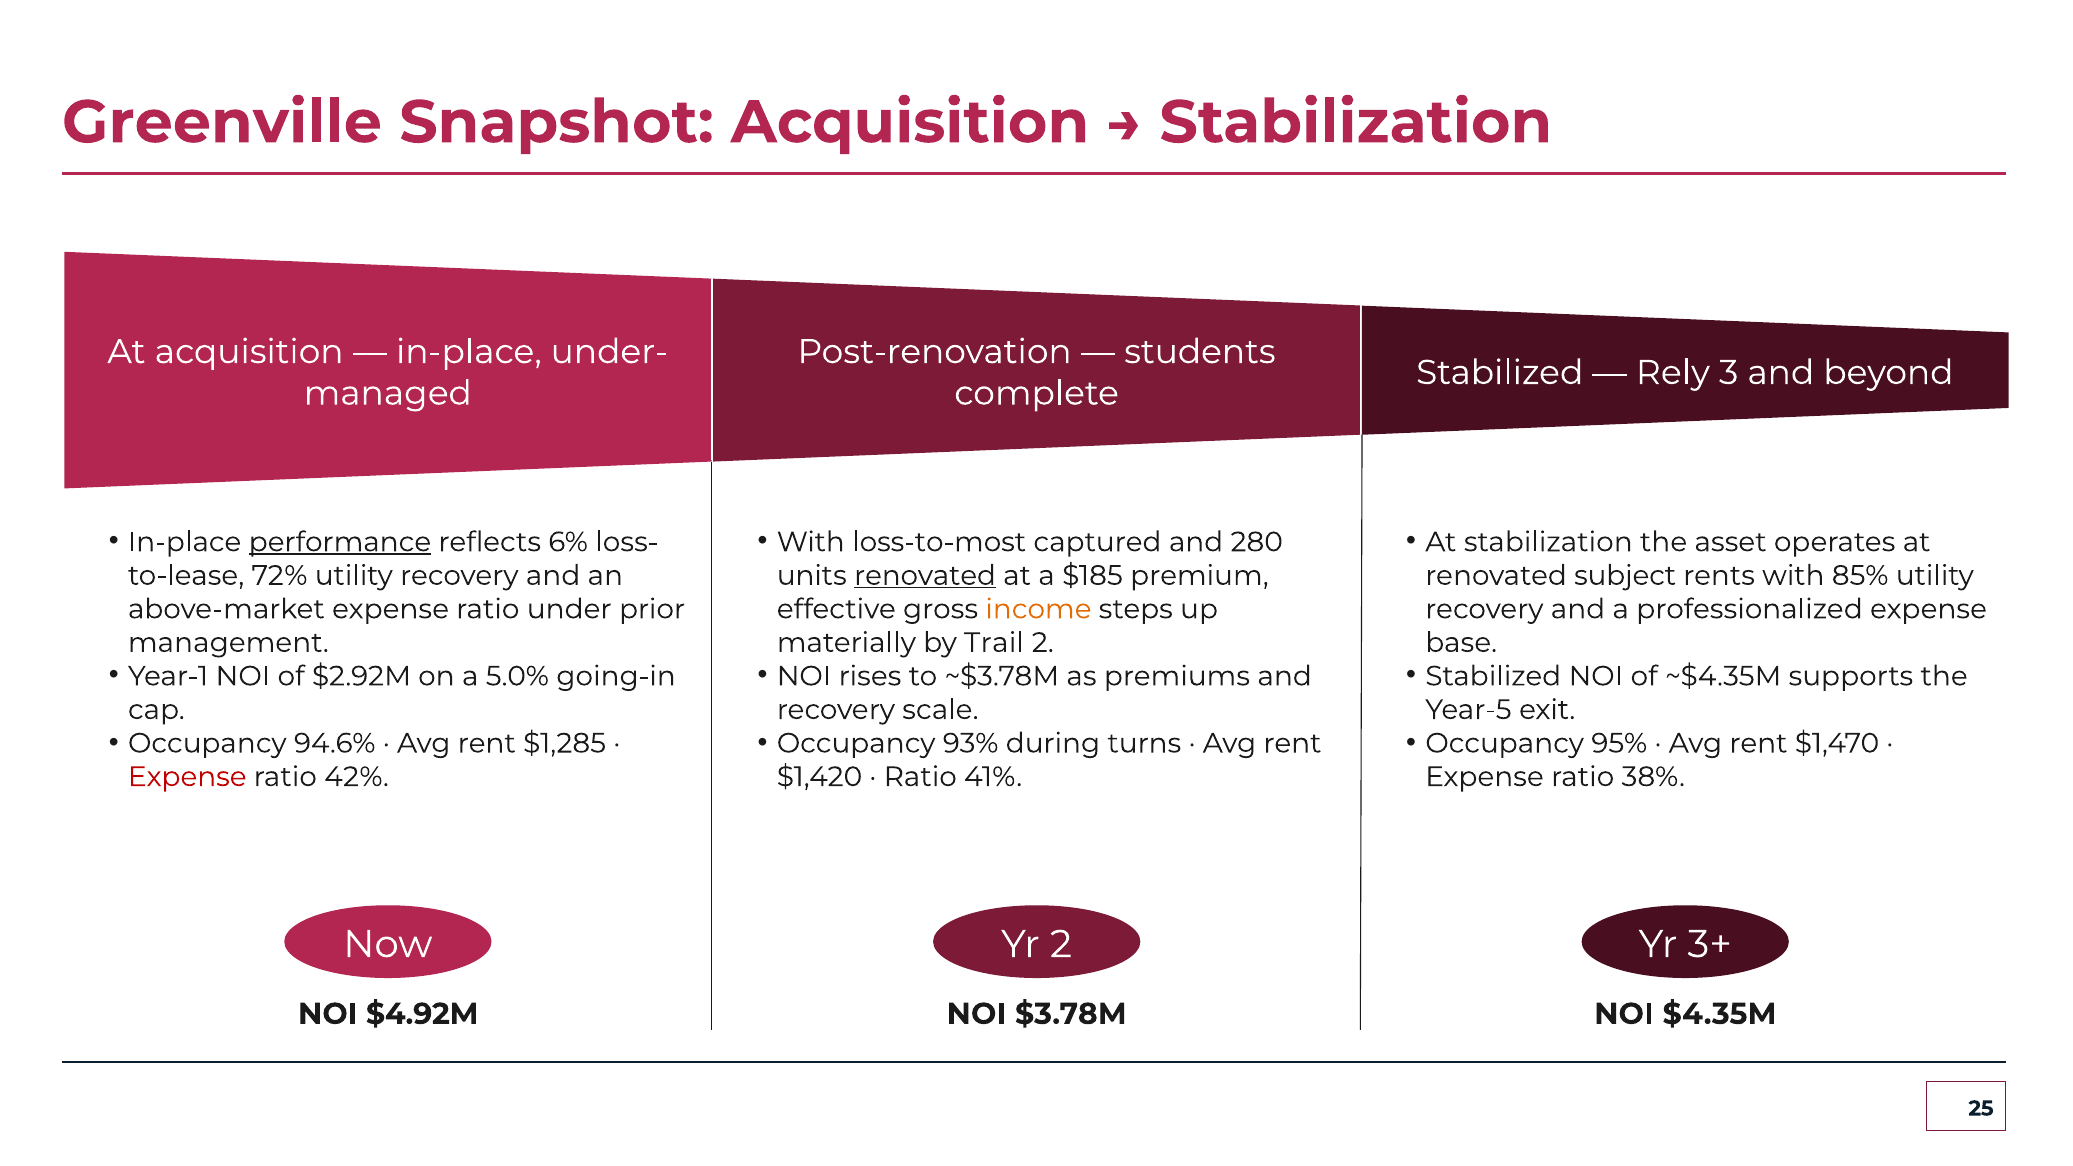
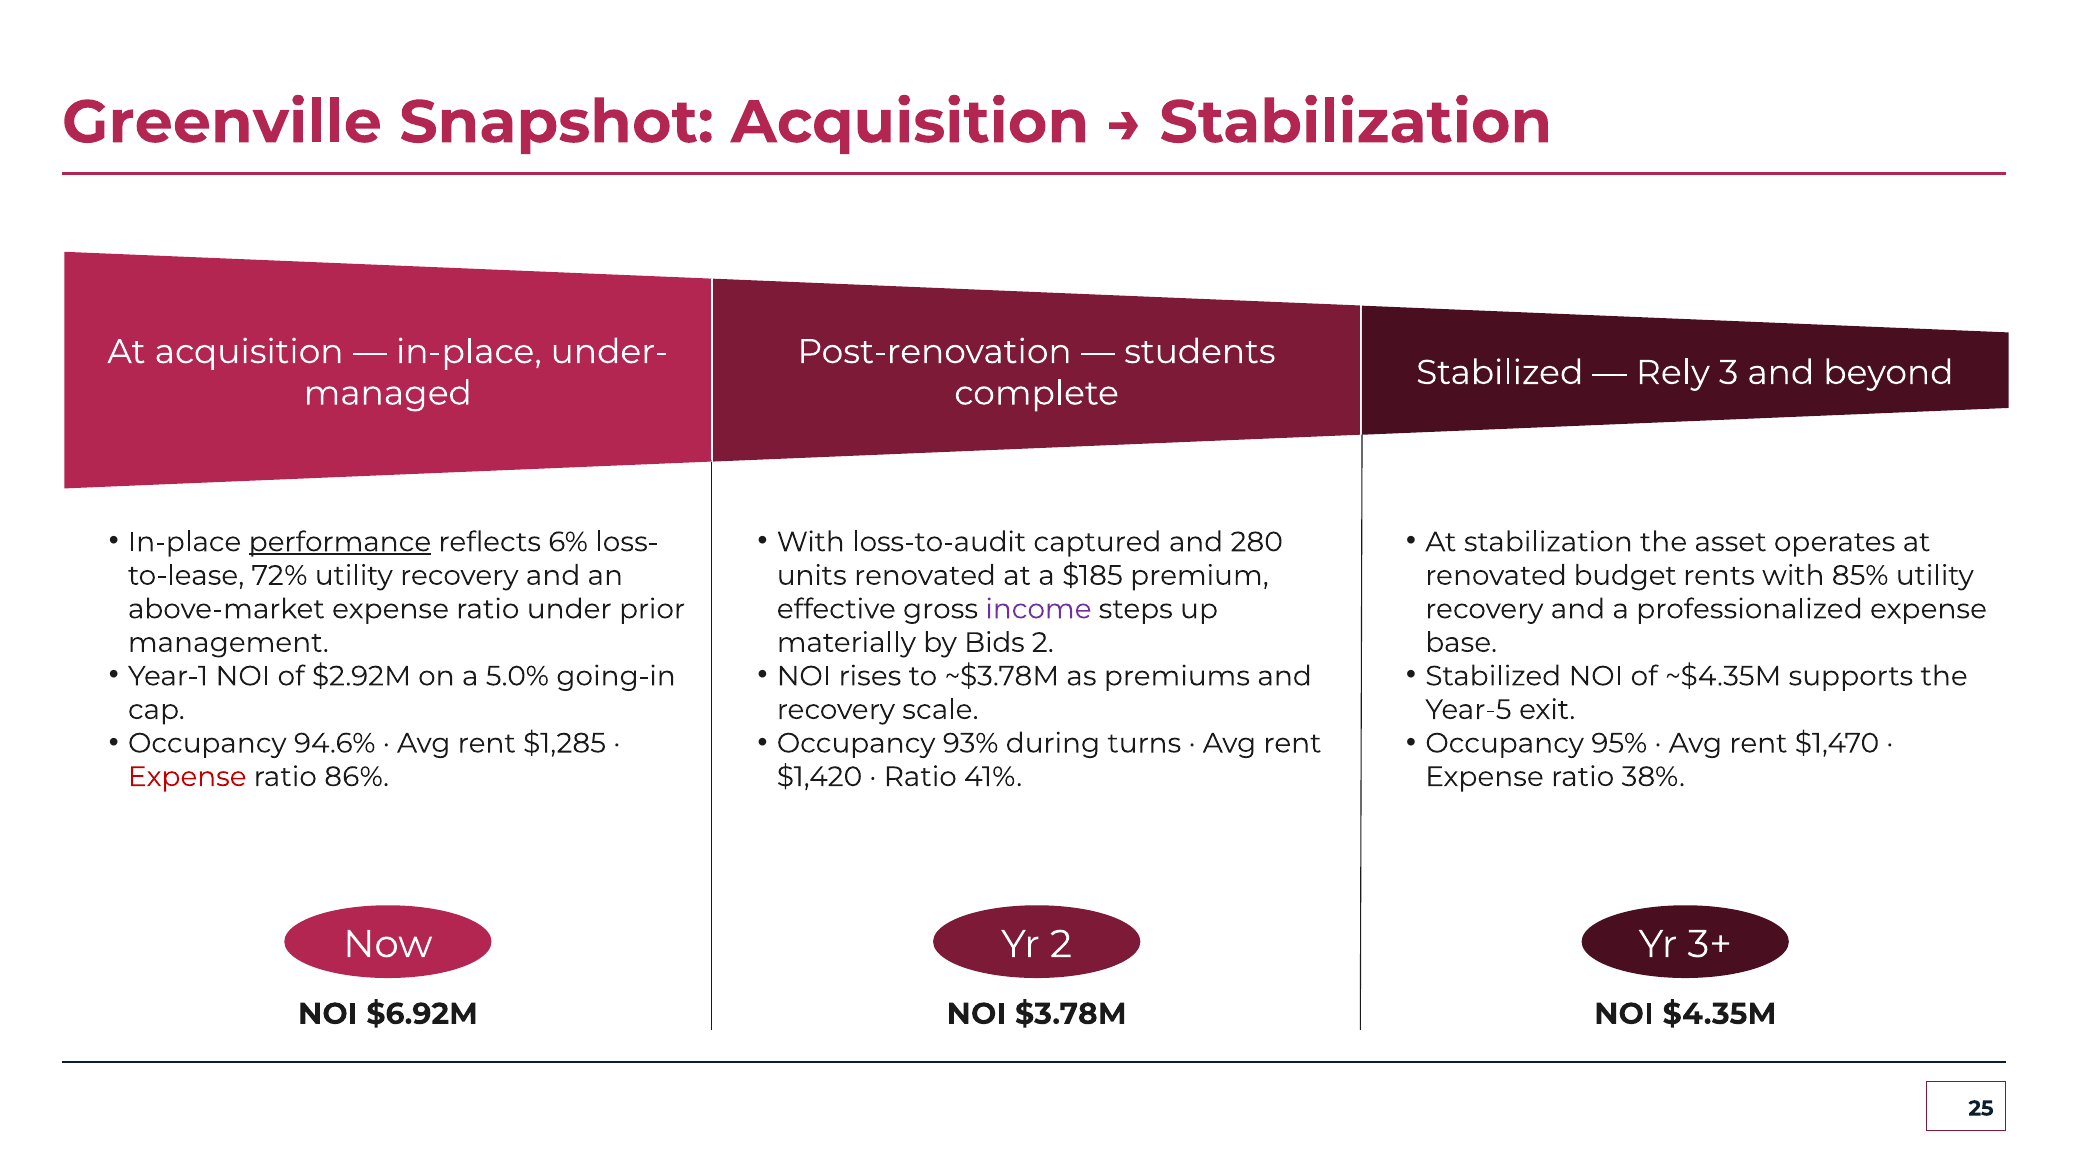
loss-to-most: loss-to-most -> loss-to-audit
renovated at (925, 576) underline: present -> none
subject: subject -> budget
income colour: orange -> purple
Trail: Trail -> Bids
42%: 42% -> 86%
$4.92M: $4.92M -> $6.92M
